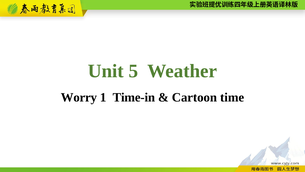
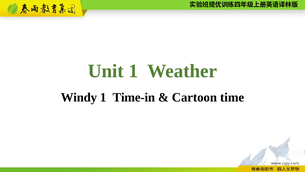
Unit 5: 5 -> 1
Worry: Worry -> Windy
